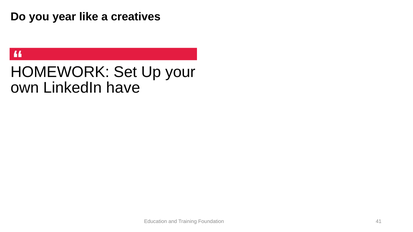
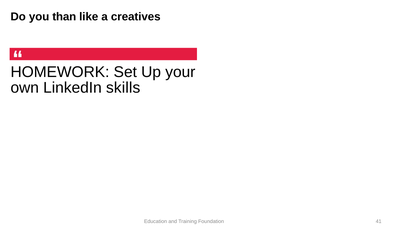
year: year -> than
have: have -> skills
